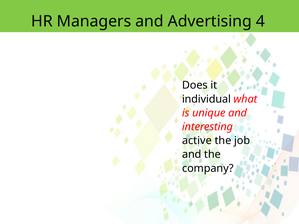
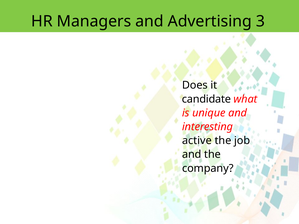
4: 4 -> 3
individual: individual -> candidate
